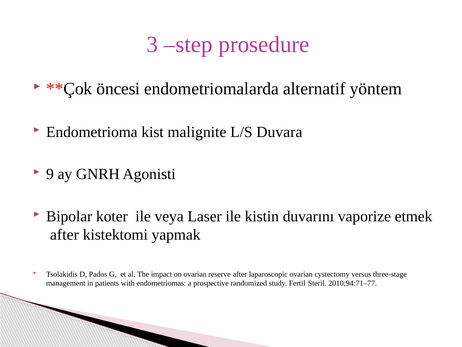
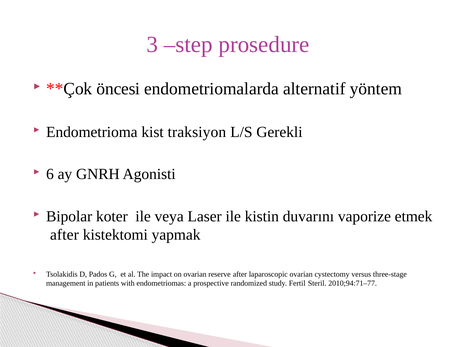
malignite: malignite -> traksiyon
Duvara: Duvara -> Gerekli
9: 9 -> 6
